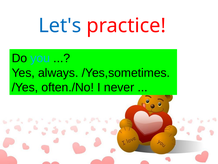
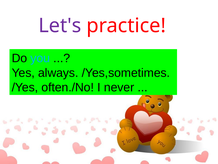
Let's colour: blue -> purple
